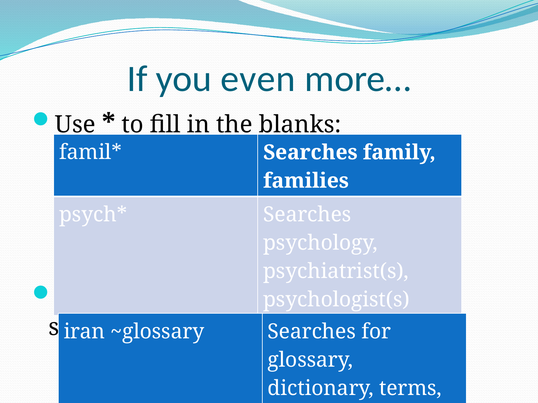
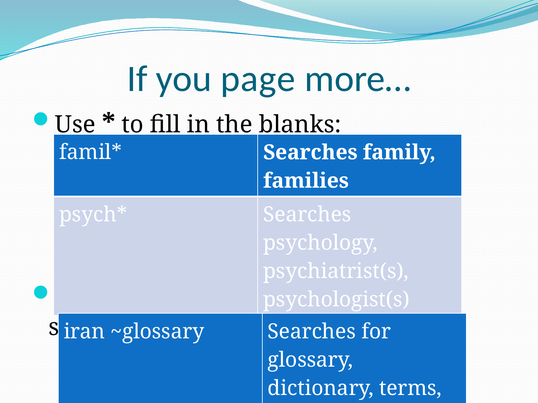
even: even -> page
